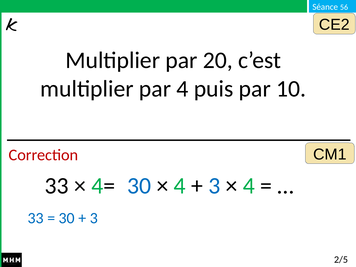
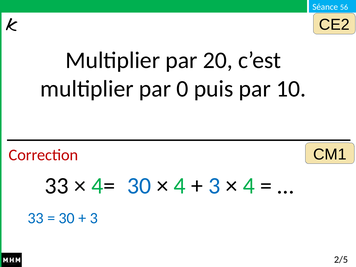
par 4: 4 -> 0
